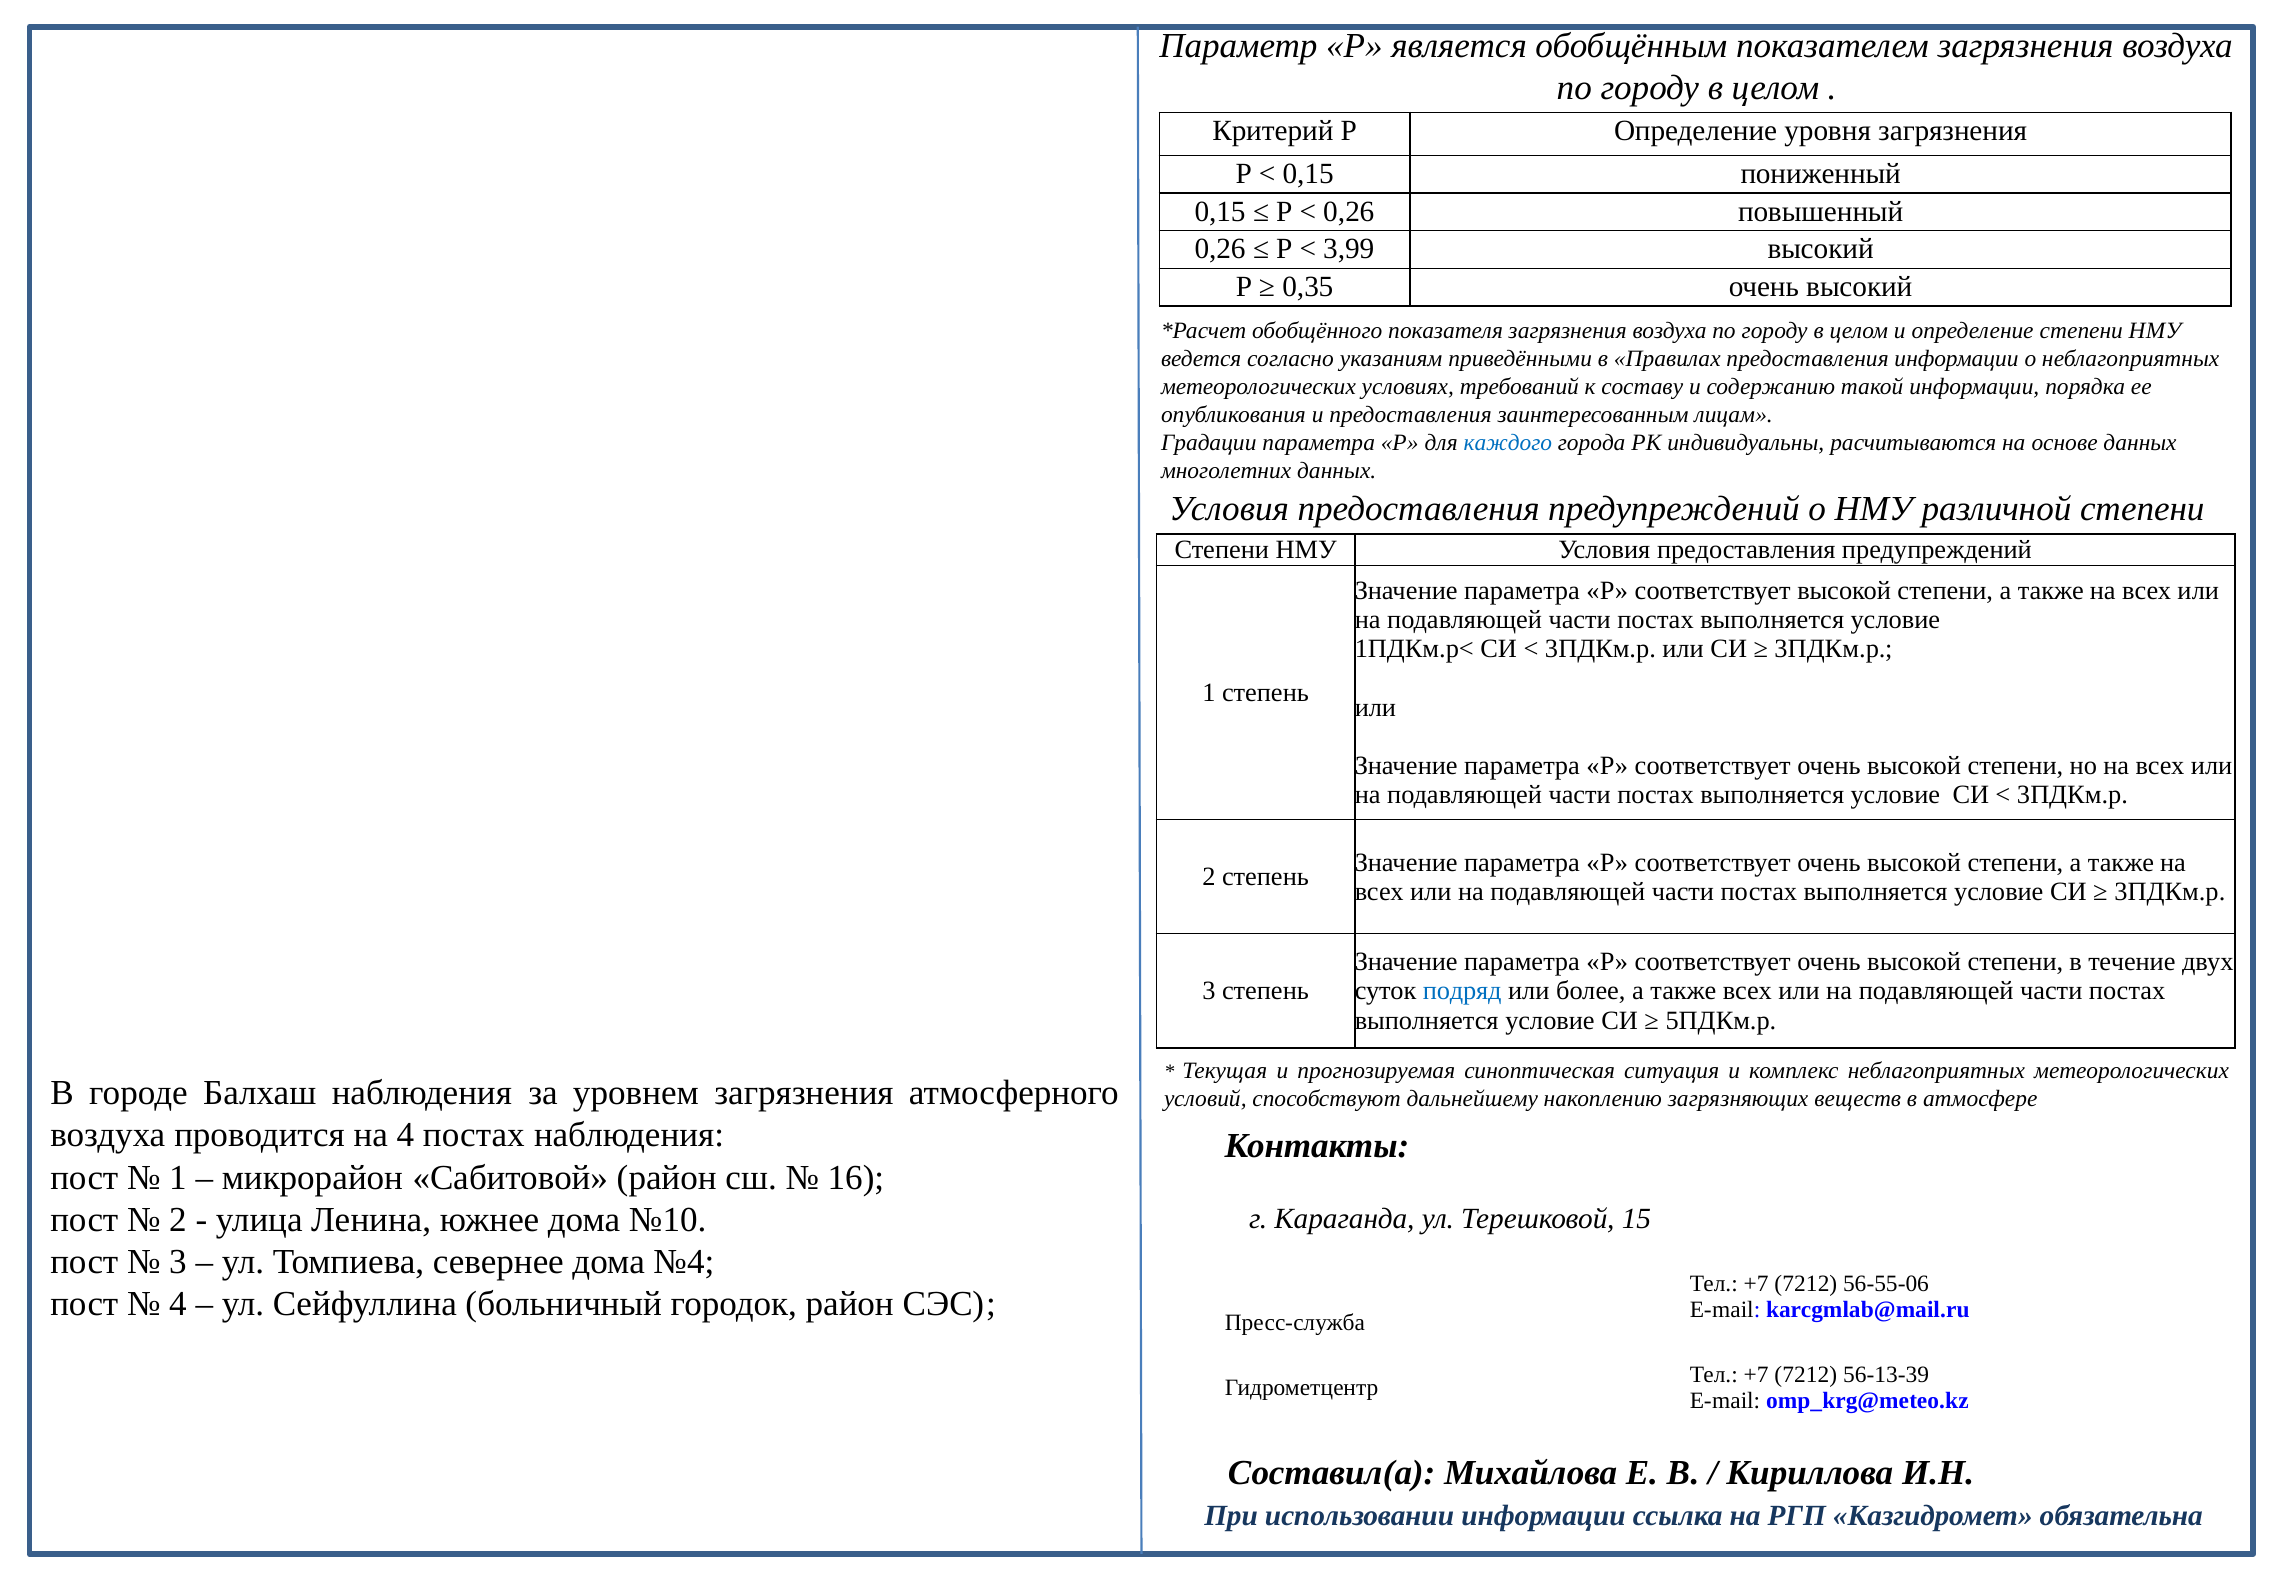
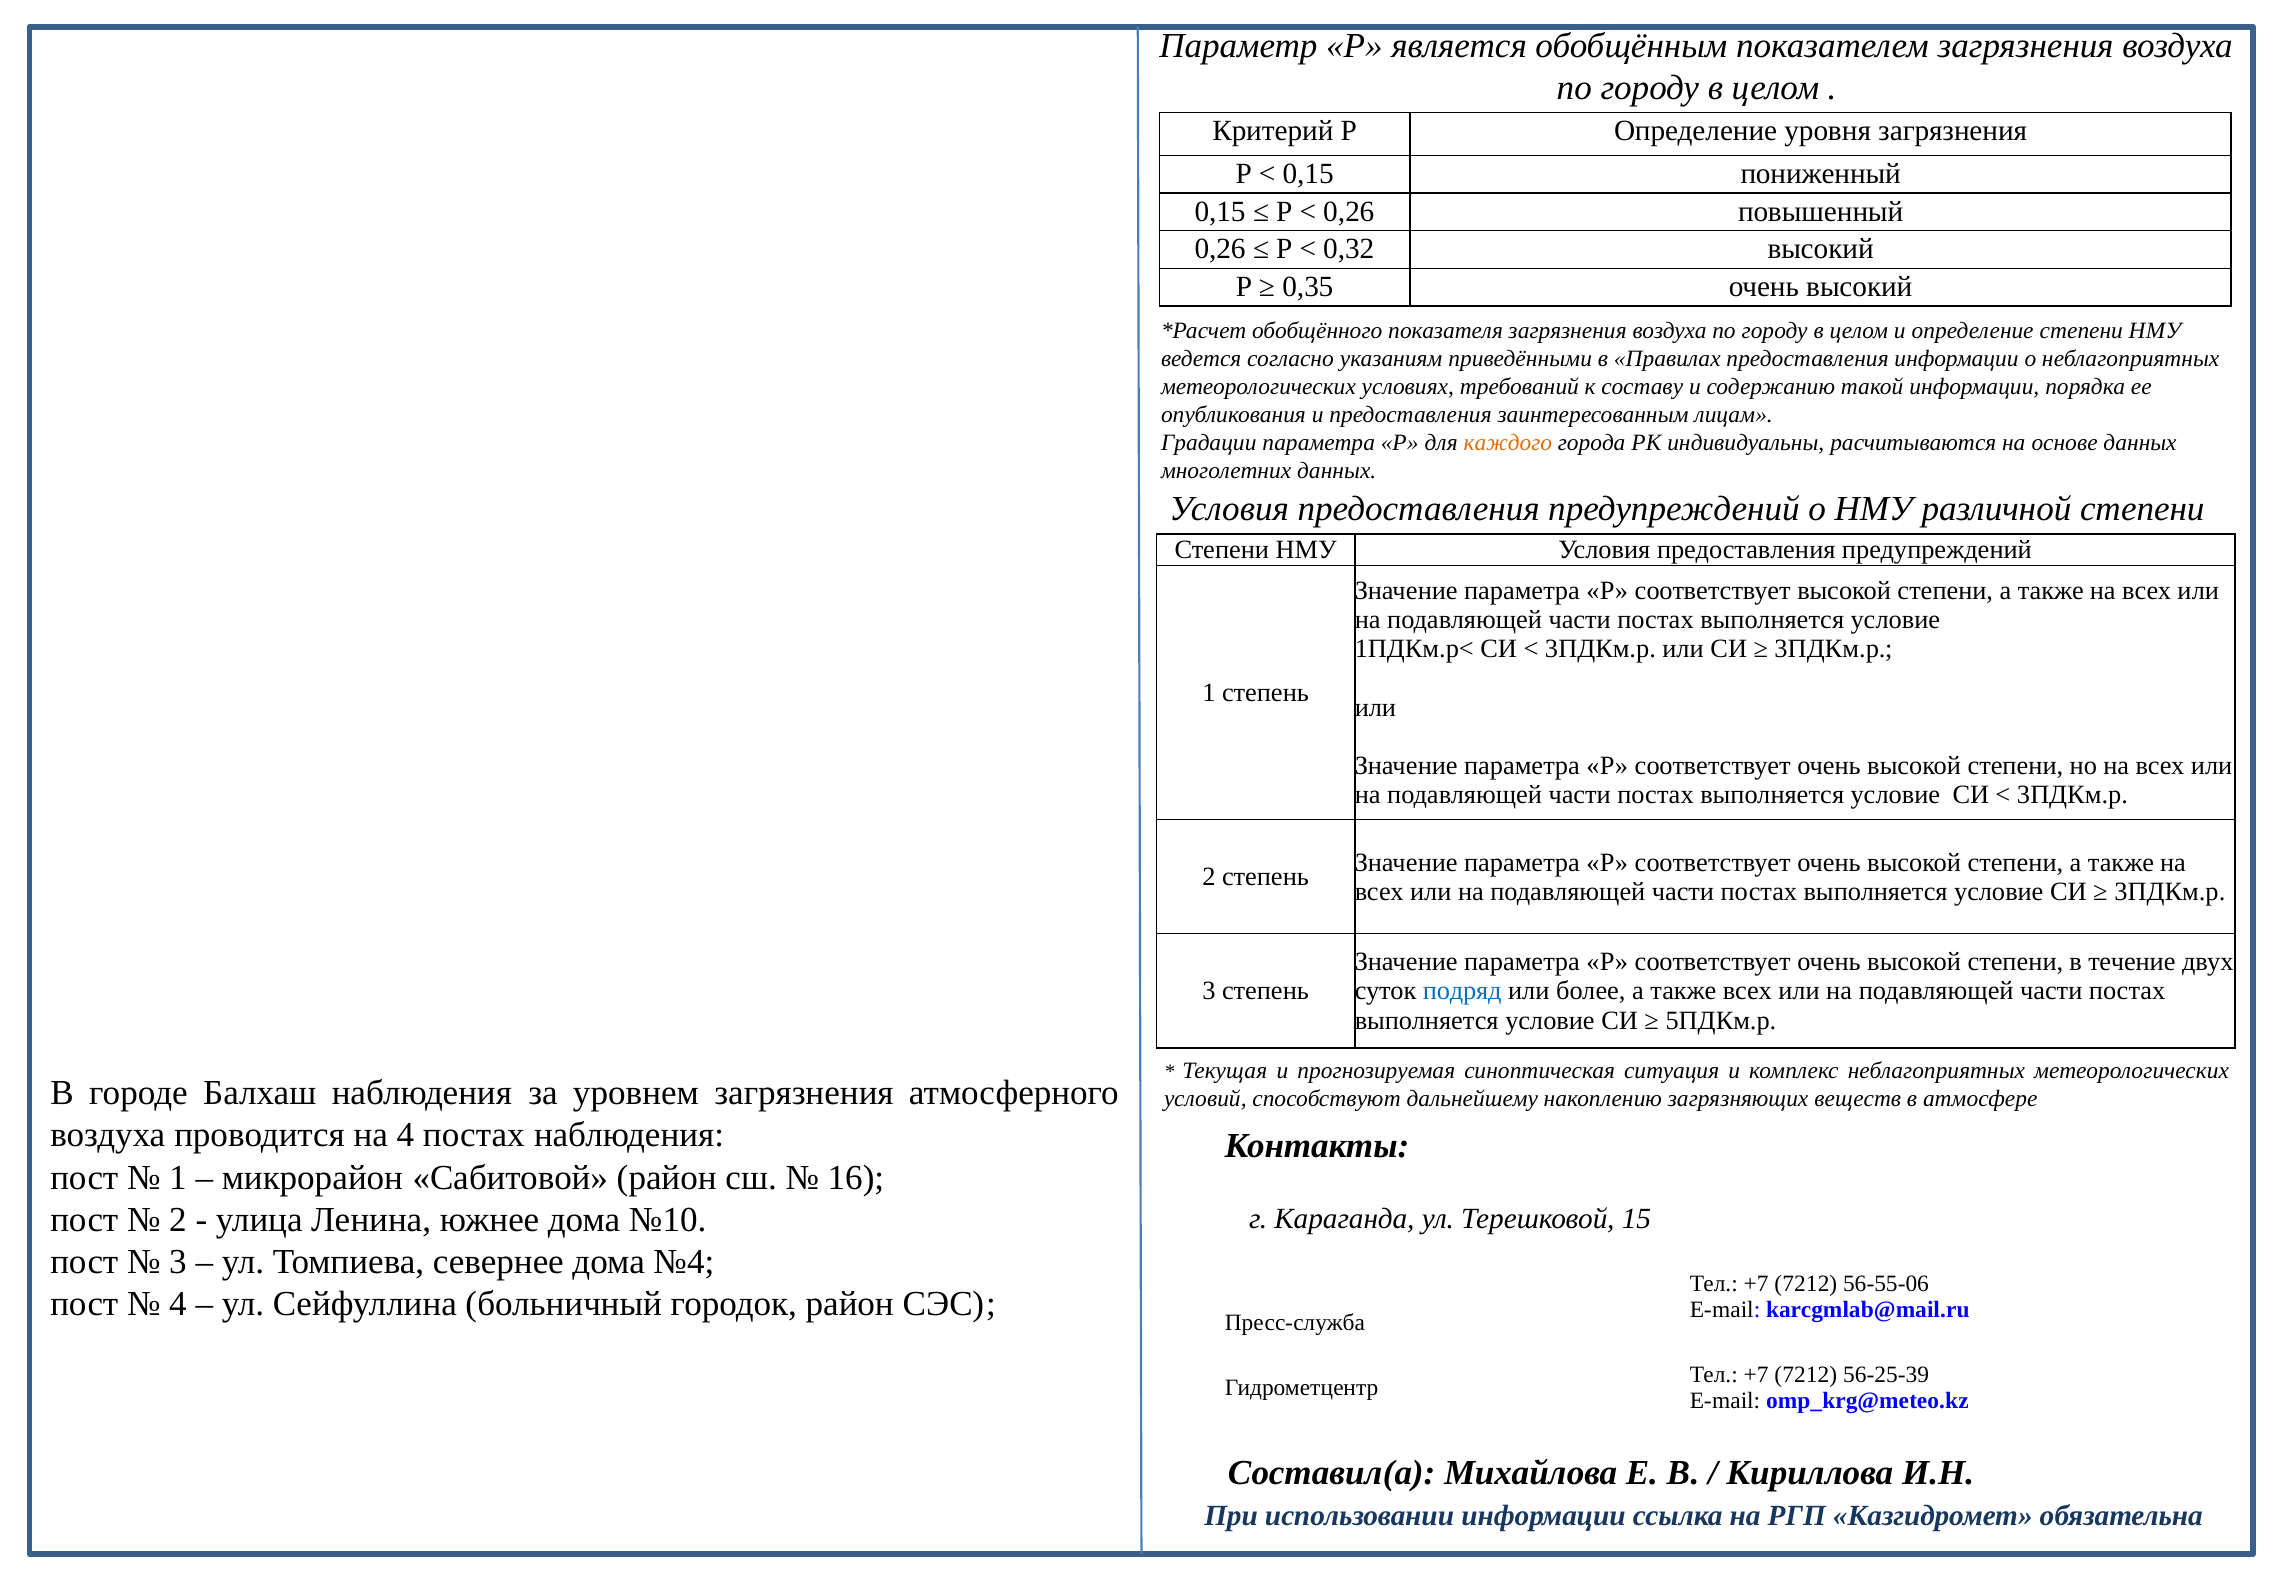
3,99: 3,99 -> 0,32
каждого colour: blue -> orange
56-13-39: 56-13-39 -> 56-25-39
